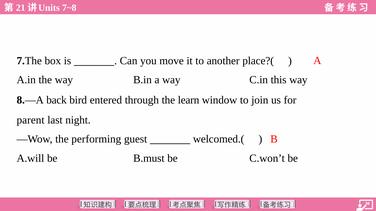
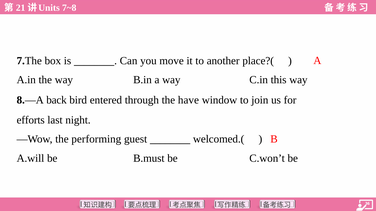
learn: learn -> have
parent: parent -> efforts
